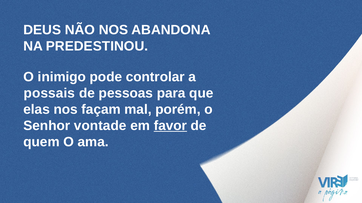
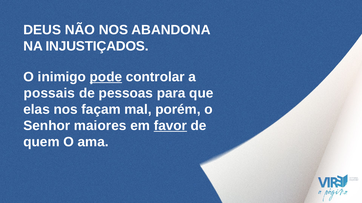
PREDESTINOU: PREDESTINOU -> INJUSTIÇADOS
pode underline: none -> present
vontade: vontade -> maiores
